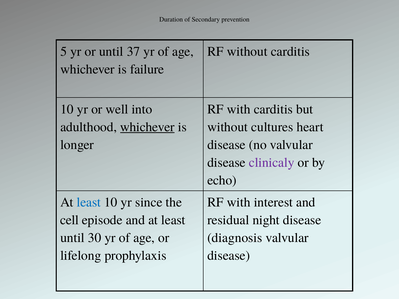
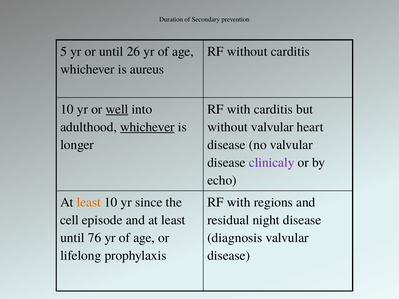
37: 37 -> 26
failure: failure -> aureus
well underline: none -> present
without cultures: cultures -> valvular
least at (89, 203) colour: blue -> orange
interest: interest -> regions
30: 30 -> 76
